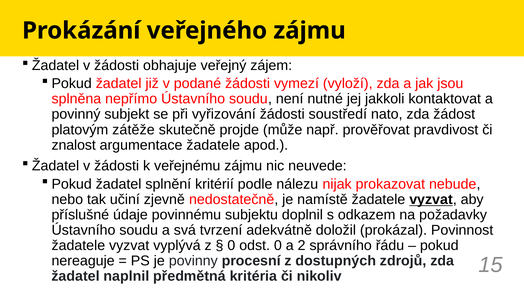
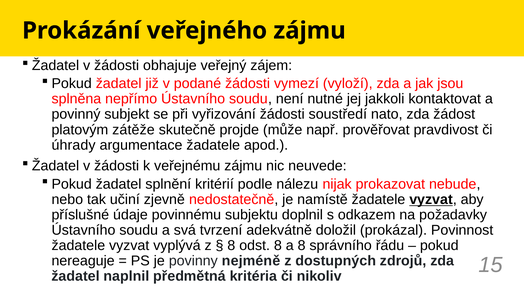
znalost: znalost -> úhrady
0 at (231, 245): 0 -> 8
odst 0: 0 -> 8
a 2: 2 -> 8
procesní: procesní -> nejméně
